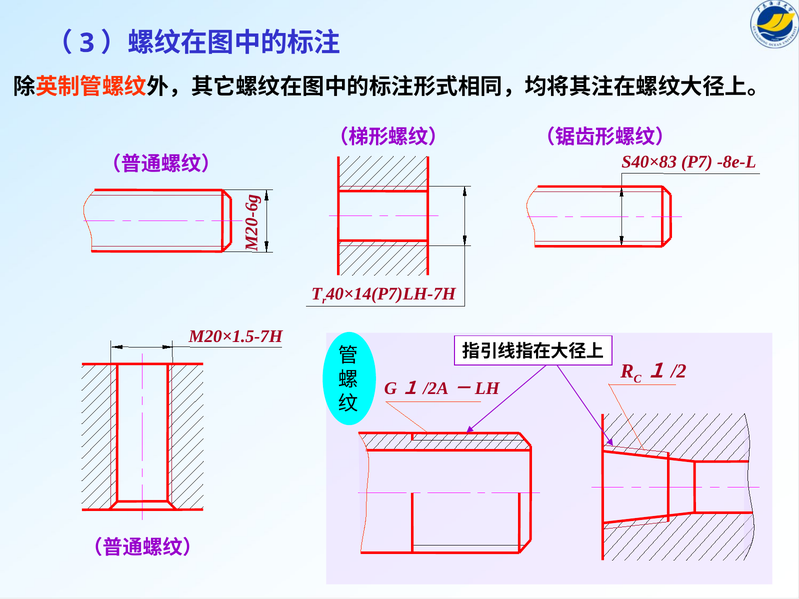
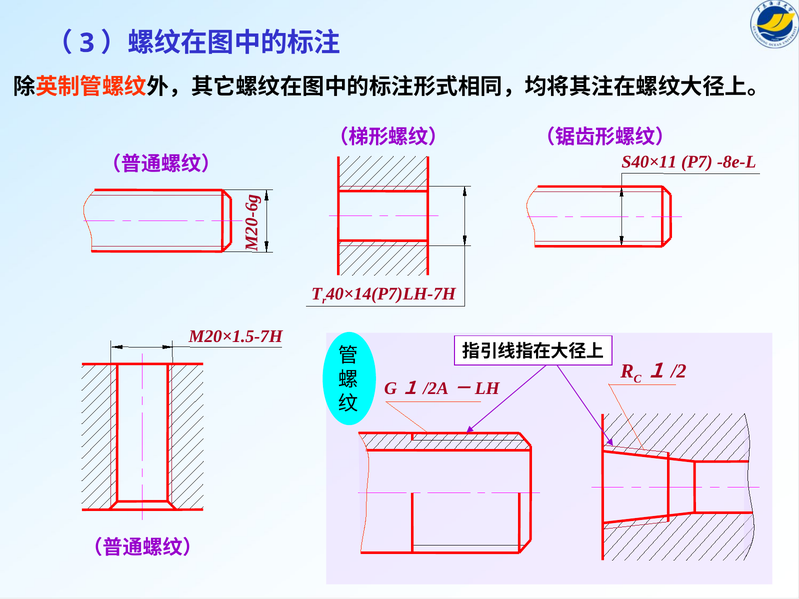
S40×83: S40×83 -> S40×11
